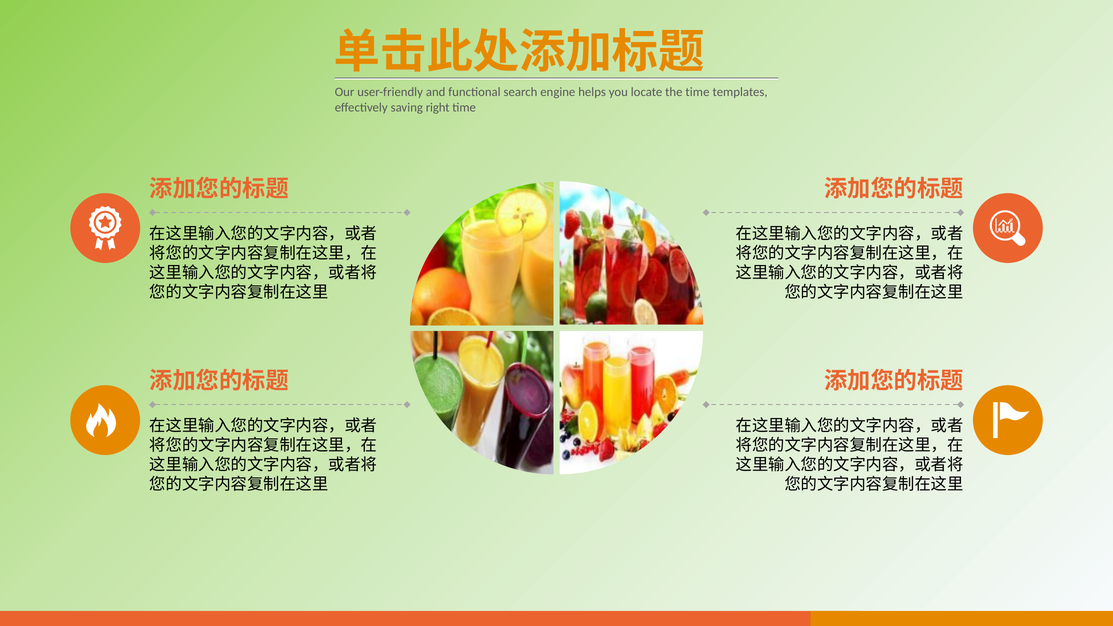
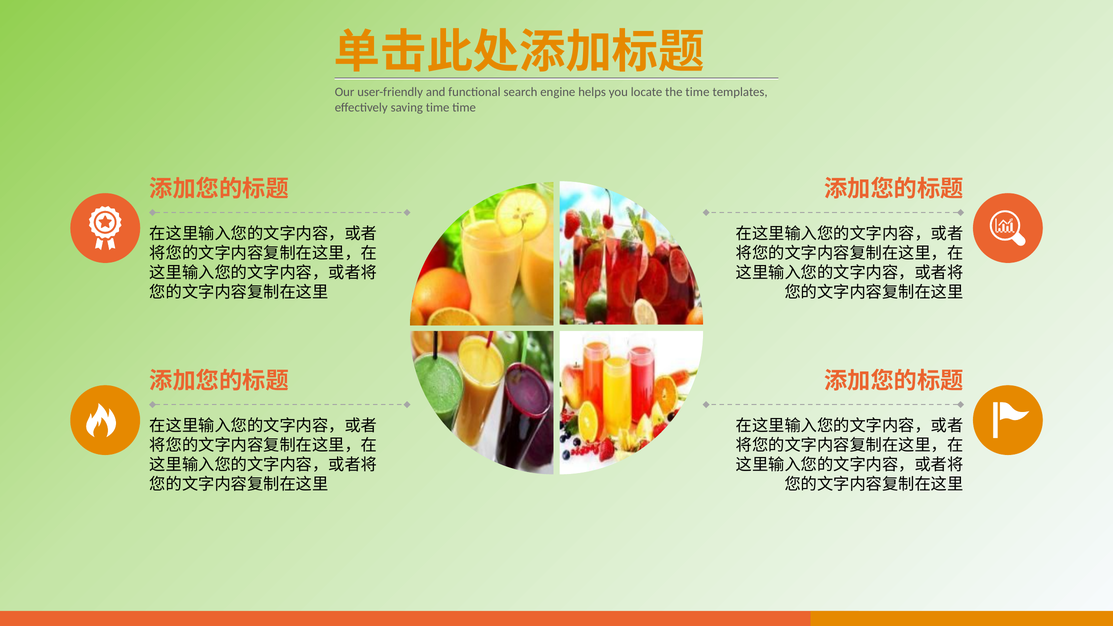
saving right: right -> time
